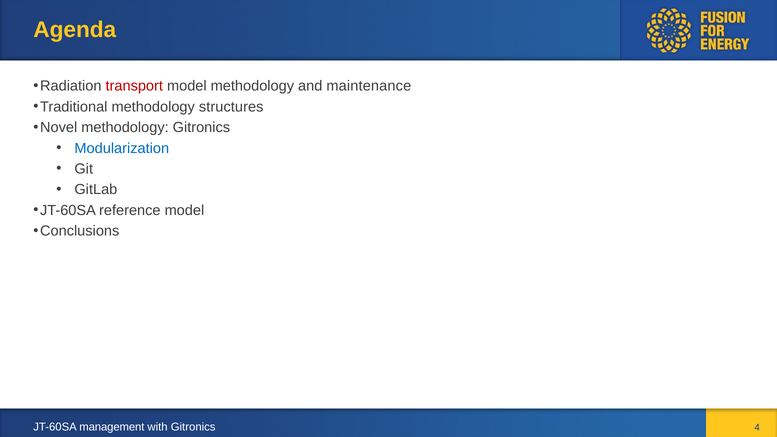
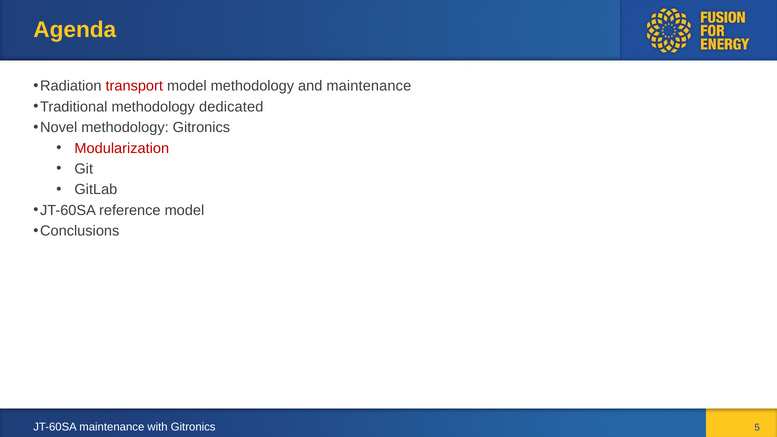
structures: structures -> dedicated
Modularization colour: blue -> red
JT-60SA management: management -> maintenance
4: 4 -> 5
